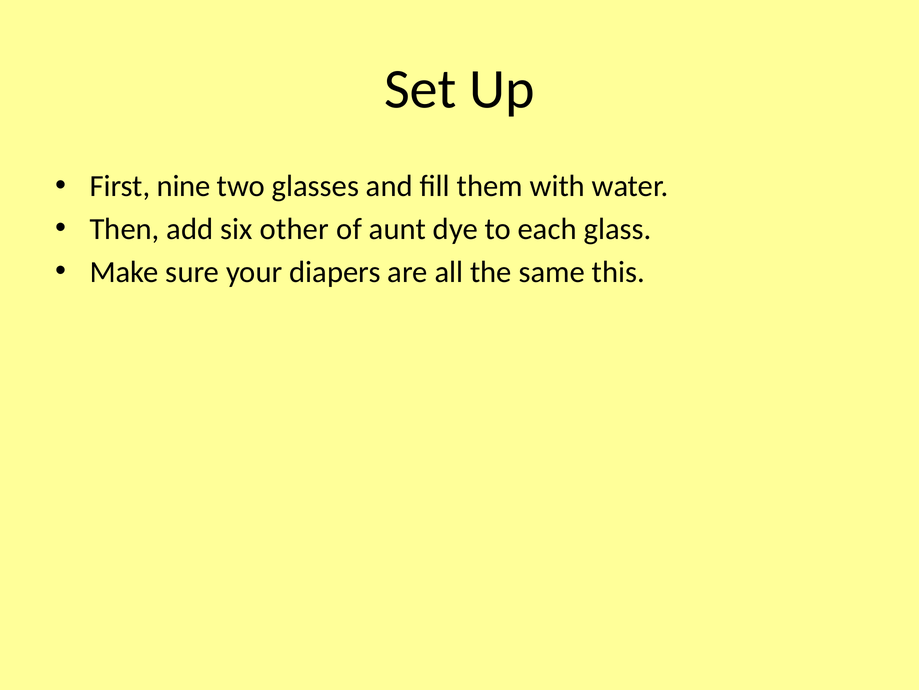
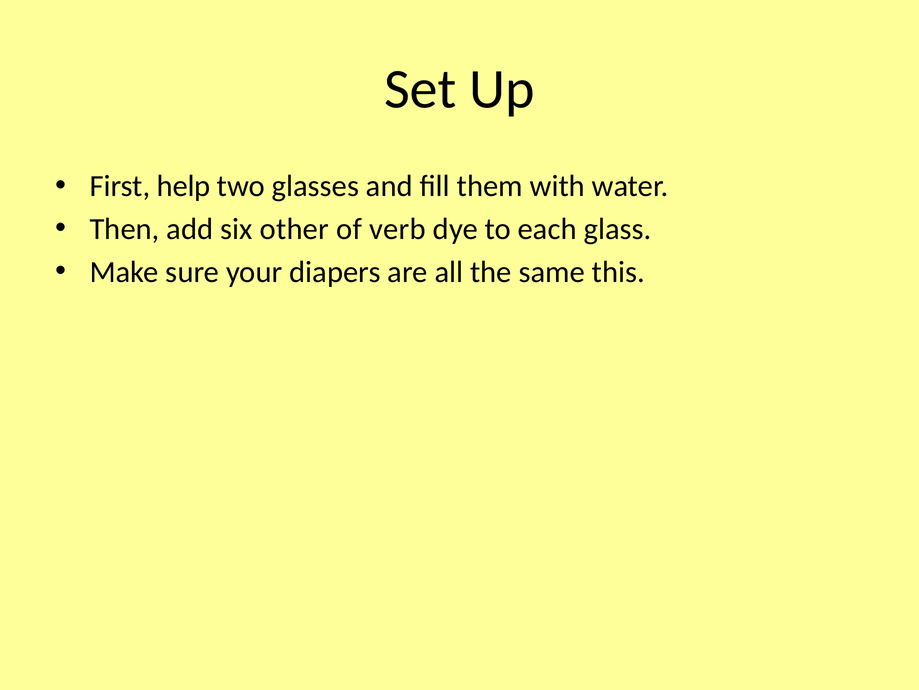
nine: nine -> help
aunt: aunt -> verb
